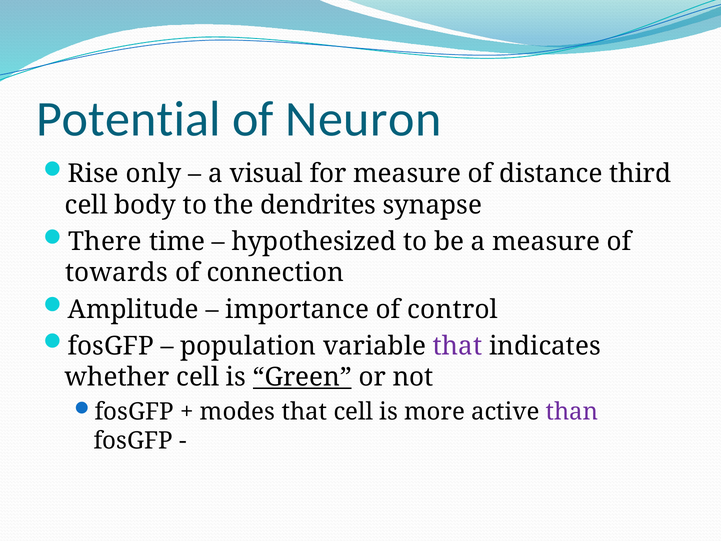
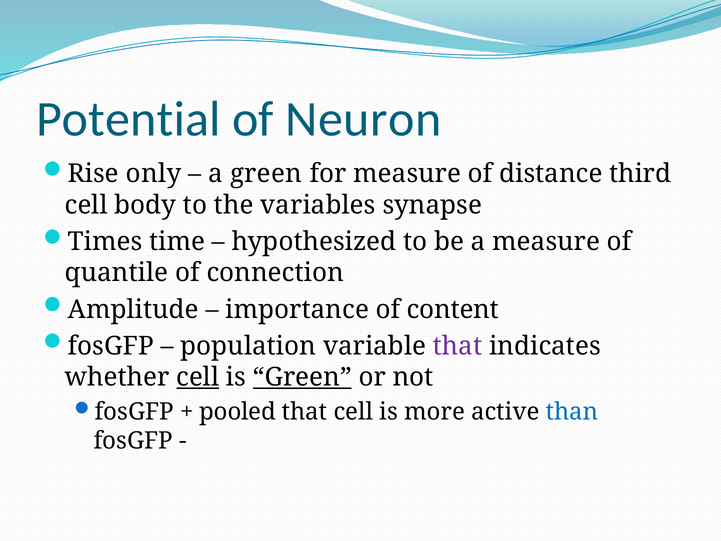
a visual: visual -> green
dendrites: dendrites -> variables
There: There -> Times
towards: towards -> quantile
control: control -> content
cell at (198, 377) underline: none -> present
modes: modes -> pooled
than colour: purple -> blue
